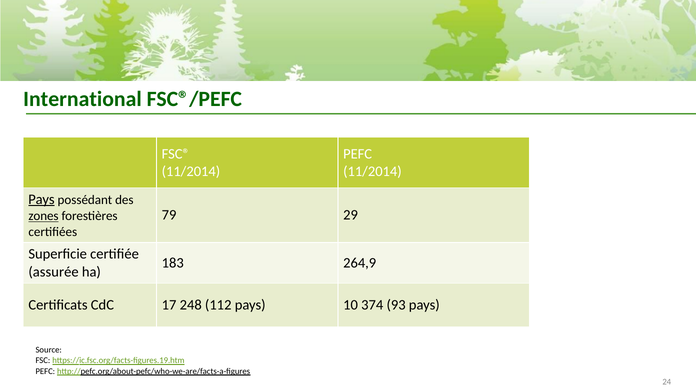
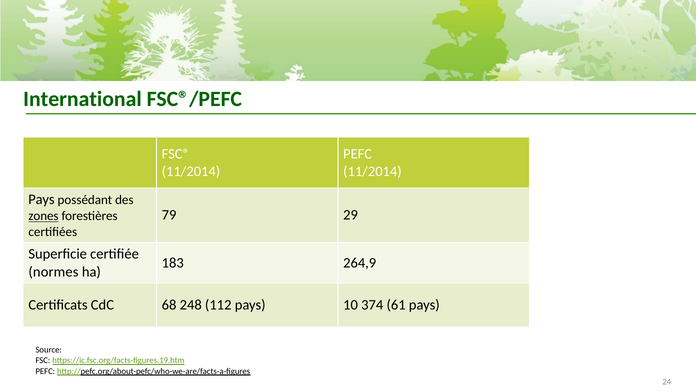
Pays at (41, 199) underline: present -> none
assurée: assurée -> normes
17: 17 -> 68
93: 93 -> 61
